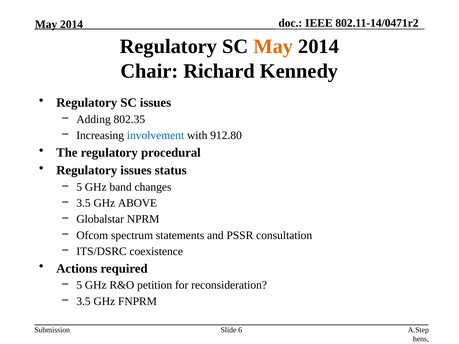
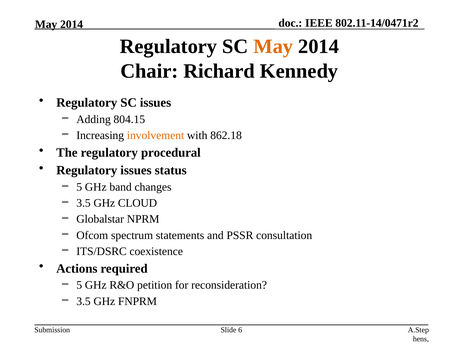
802.35: 802.35 -> 804.15
involvement colour: blue -> orange
912.80: 912.80 -> 862.18
ABOVE: ABOVE -> CLOUD
